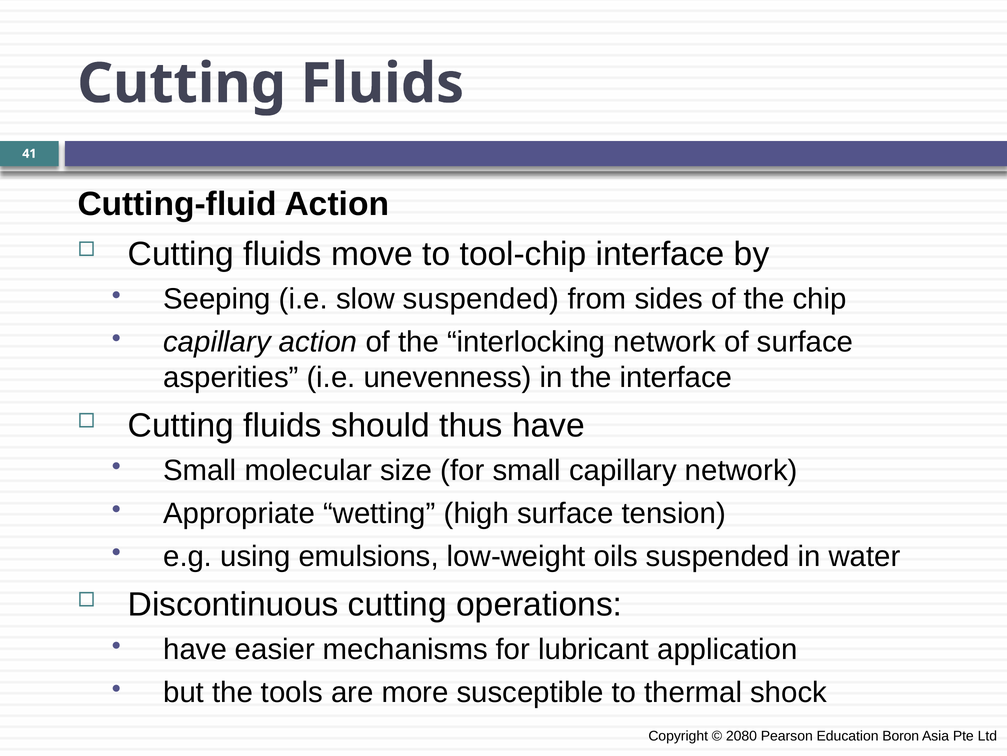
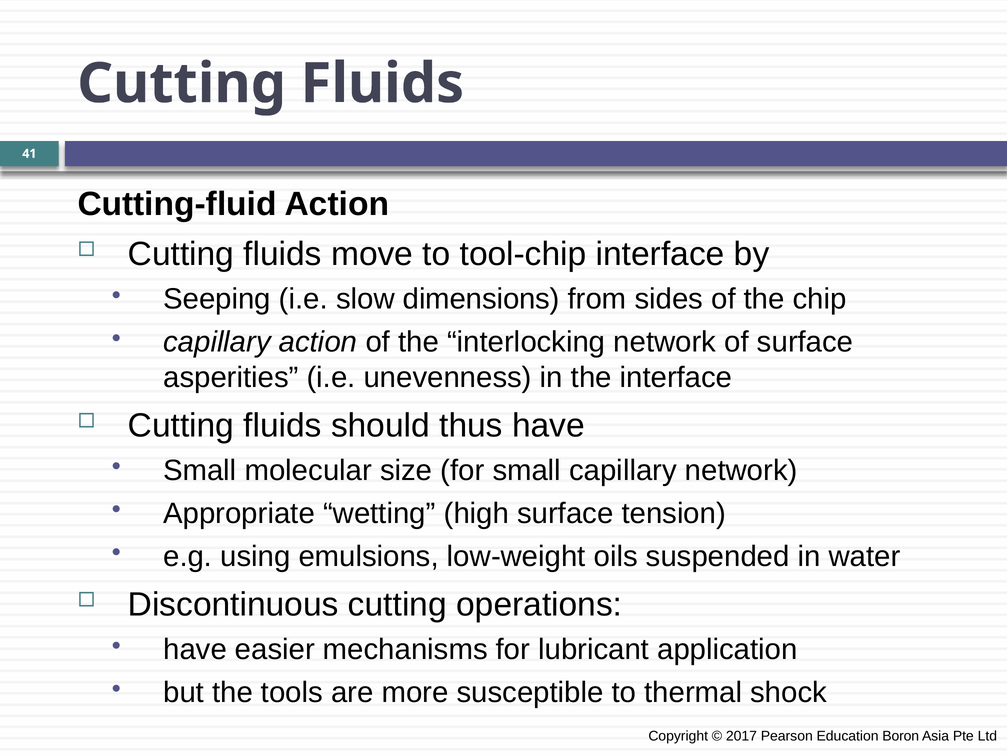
slow suspended: suspended -> dimensions
2080: 2080 -> 2017
